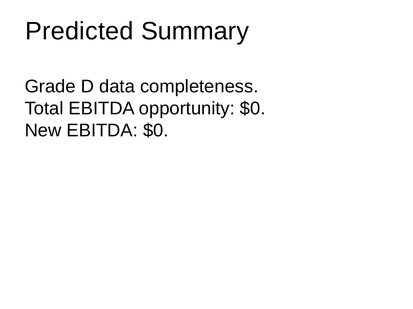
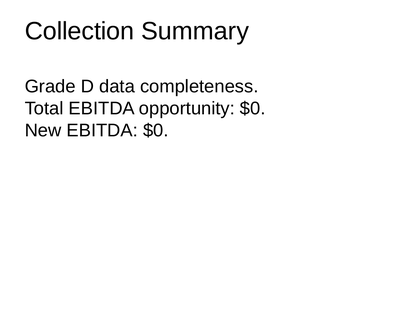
Predicted: Predicted -> Collection
